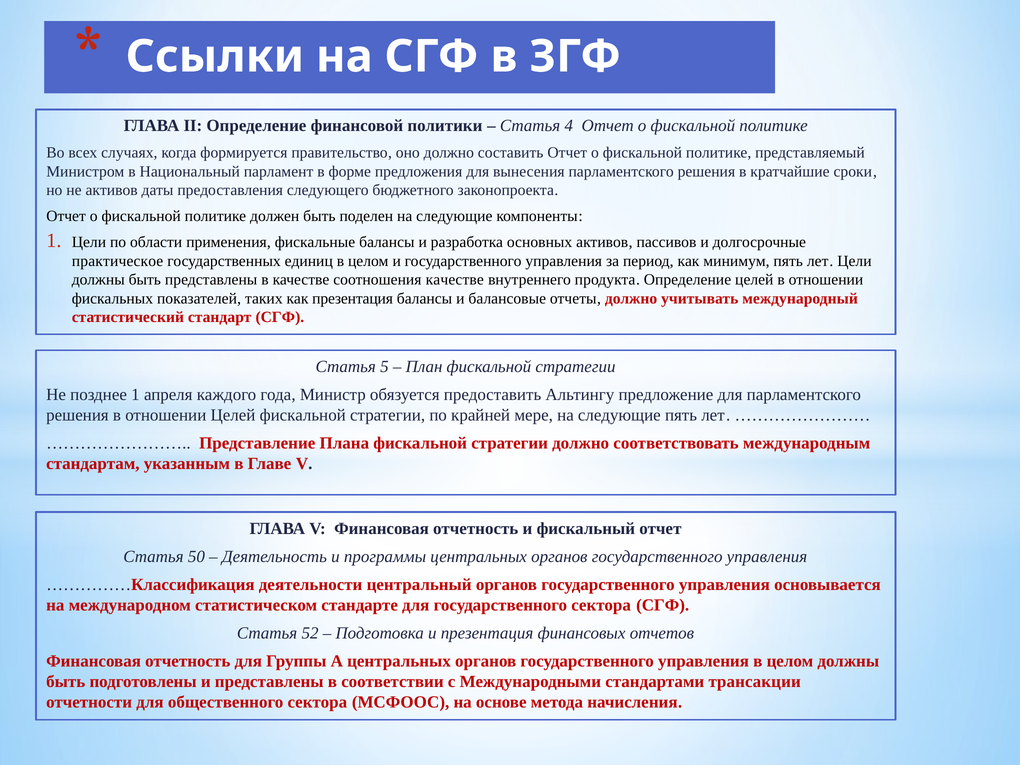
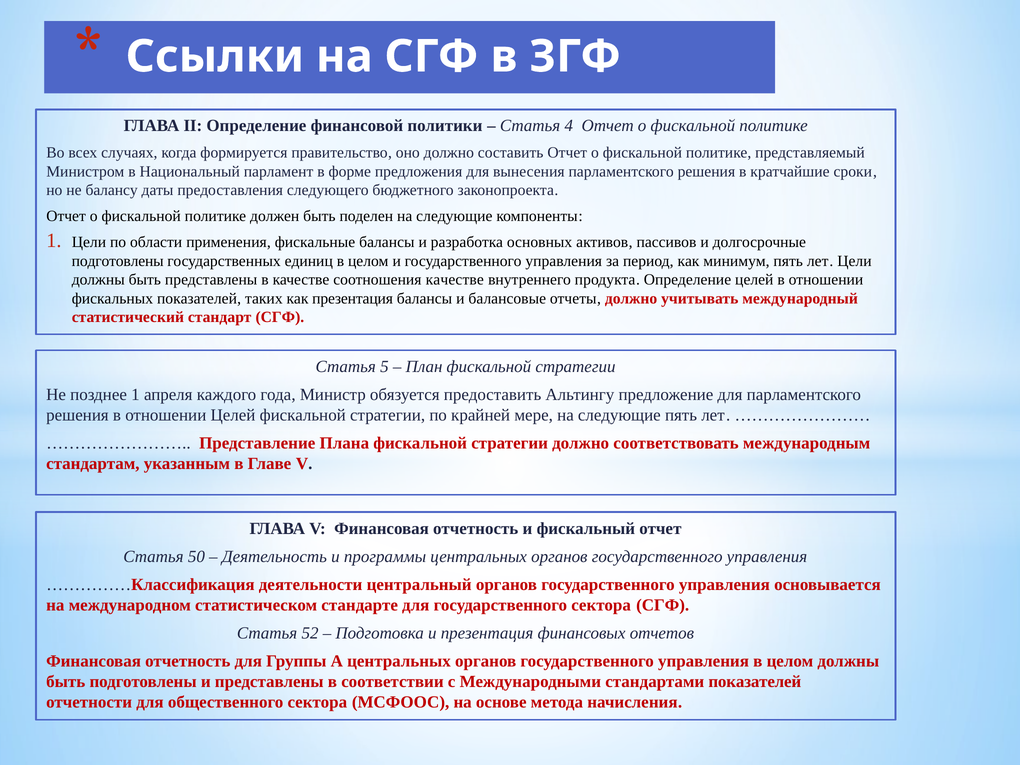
не активов: активов -> балансу
практическое at (118, 261): практическое -> подготовлены
стандартами трансакции: трансакции -> показателей
